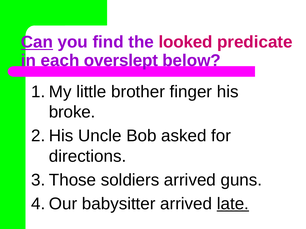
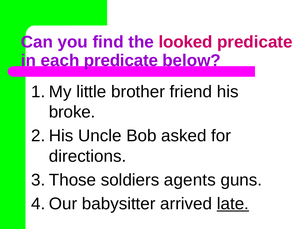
Can underline: present -> none
each overslept: overslept -> predicate
finger: finger -> friend
soldiers arrived: arrived -> agents
